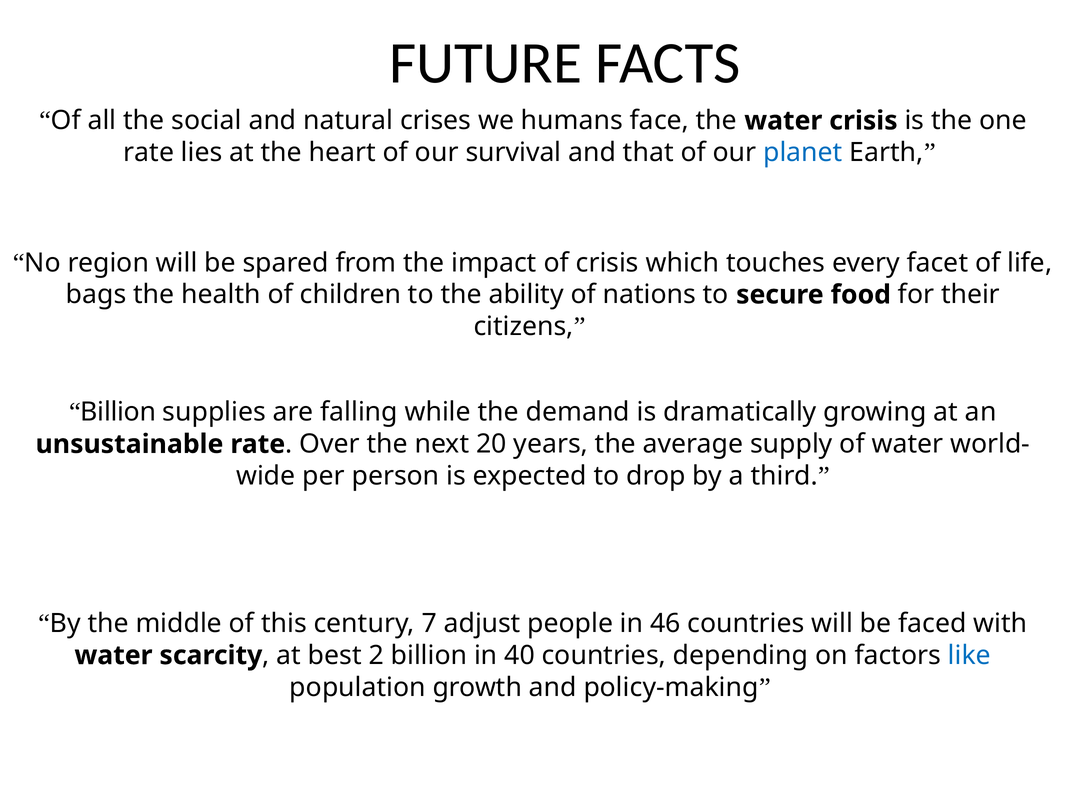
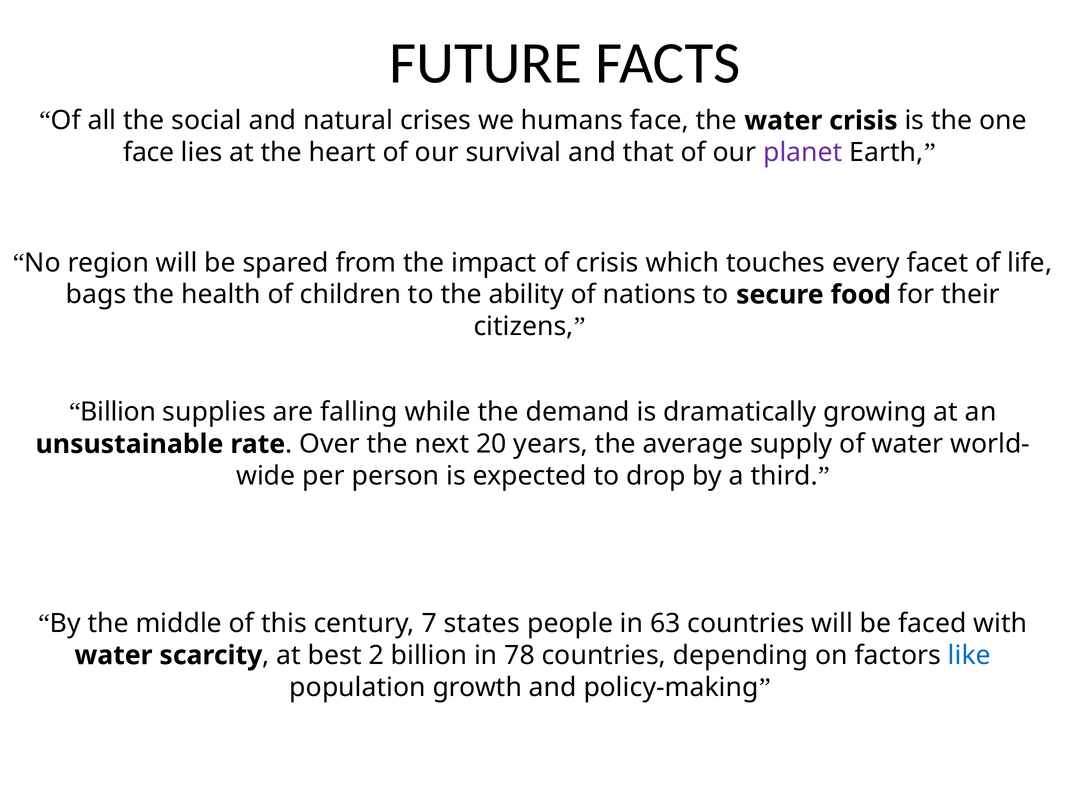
rate at (149, 153): rate -> face
planet colour: blue -> purple
adjust: adjust -> states
46: 46 -> 63
40: 40 -> 78
